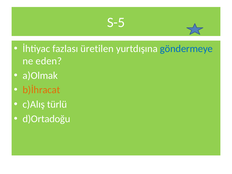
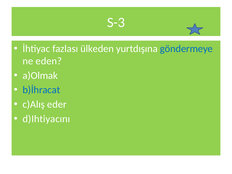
S-5: S-5 -> S-3
üretilen: üretilen -> ülkeden
b)İhracat colour: orange -> blue
türlü: türlü -> eder
d)Ortadoğu: d)Ortadoğu -> d)Ihtiyacını
